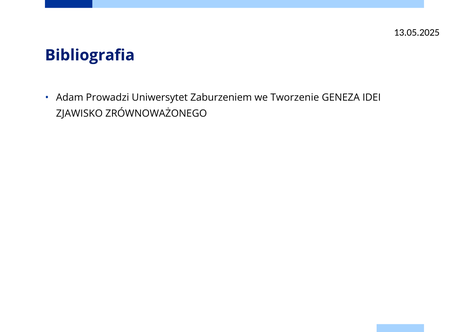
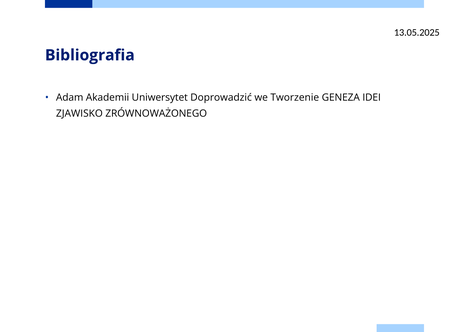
Prowadzi: Prowadzi -> Akademii
Zaburzeniem: Zaburzeniem -> Doprowadzić
